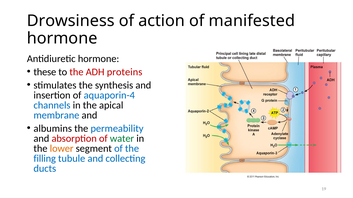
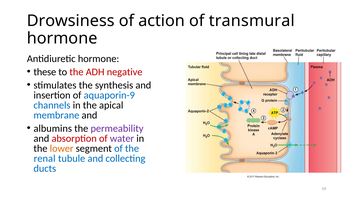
manifested: manifested -> transmural
proteins: proteins -> negative
aquaporin-4: aquaporin-4 -> aquaporin-9
permeability colour: blue -> purple
water colour: green -> purple
filling: filling -> renal
